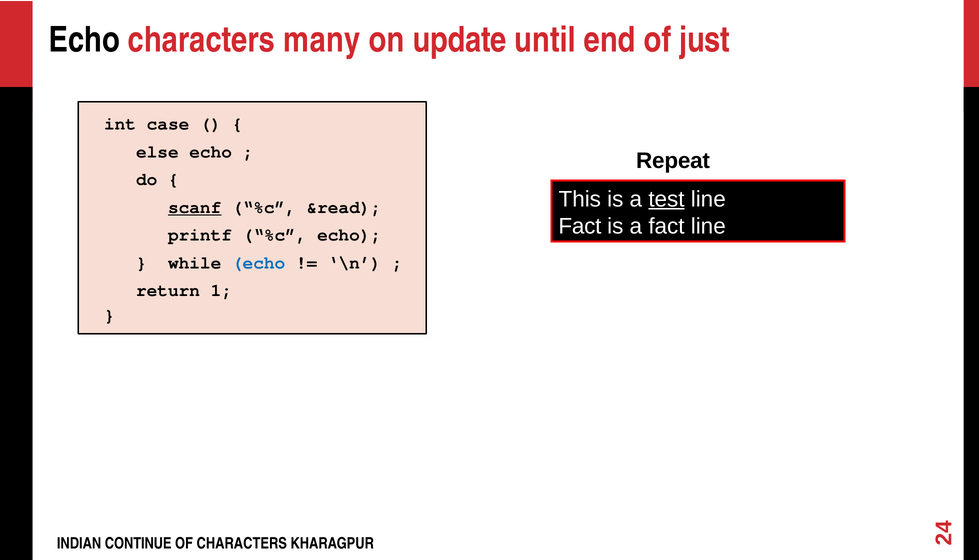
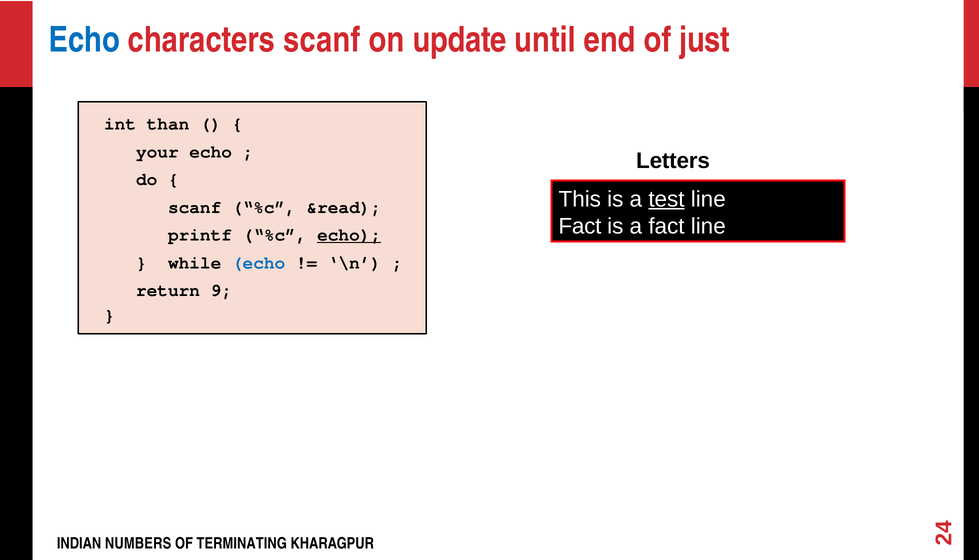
Echo at (84, 40) colour: black -> blue
characters many: many -> scanf
case: case -> than
else: else -> your
Repeat: Repeat -> Letters
scanf at (195, 207) underline: present -> none
echo at (349, 235) underline: none -> present
1: 1 -> 9
CONTINUE: CONTINUE -> NUMBERS
OF CHARACTERS: CHARACTERS -> TERMINATING
